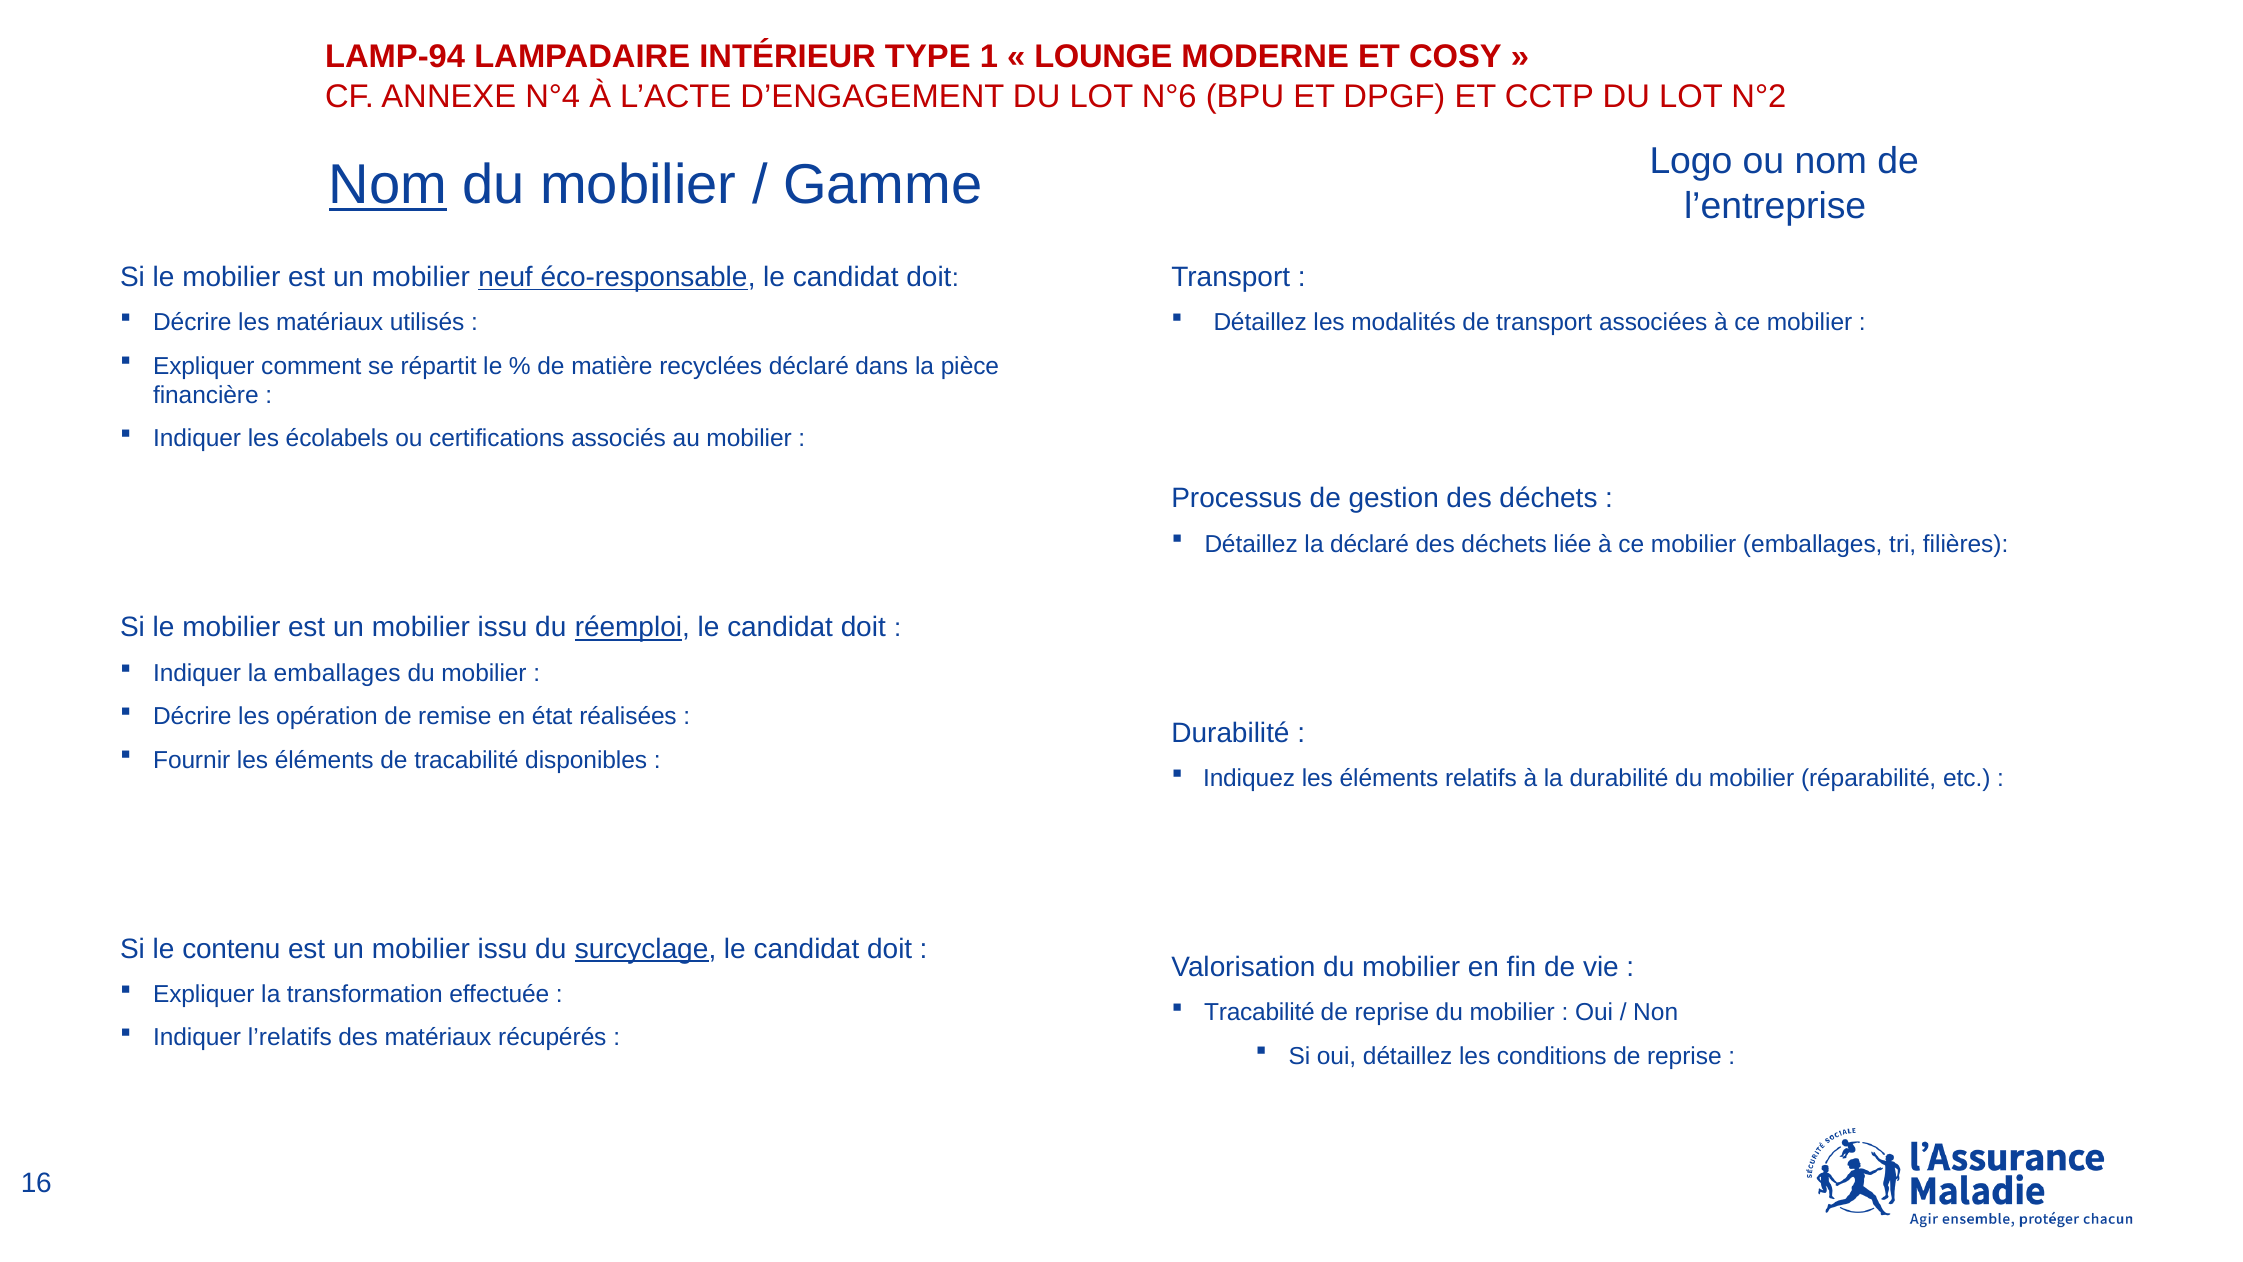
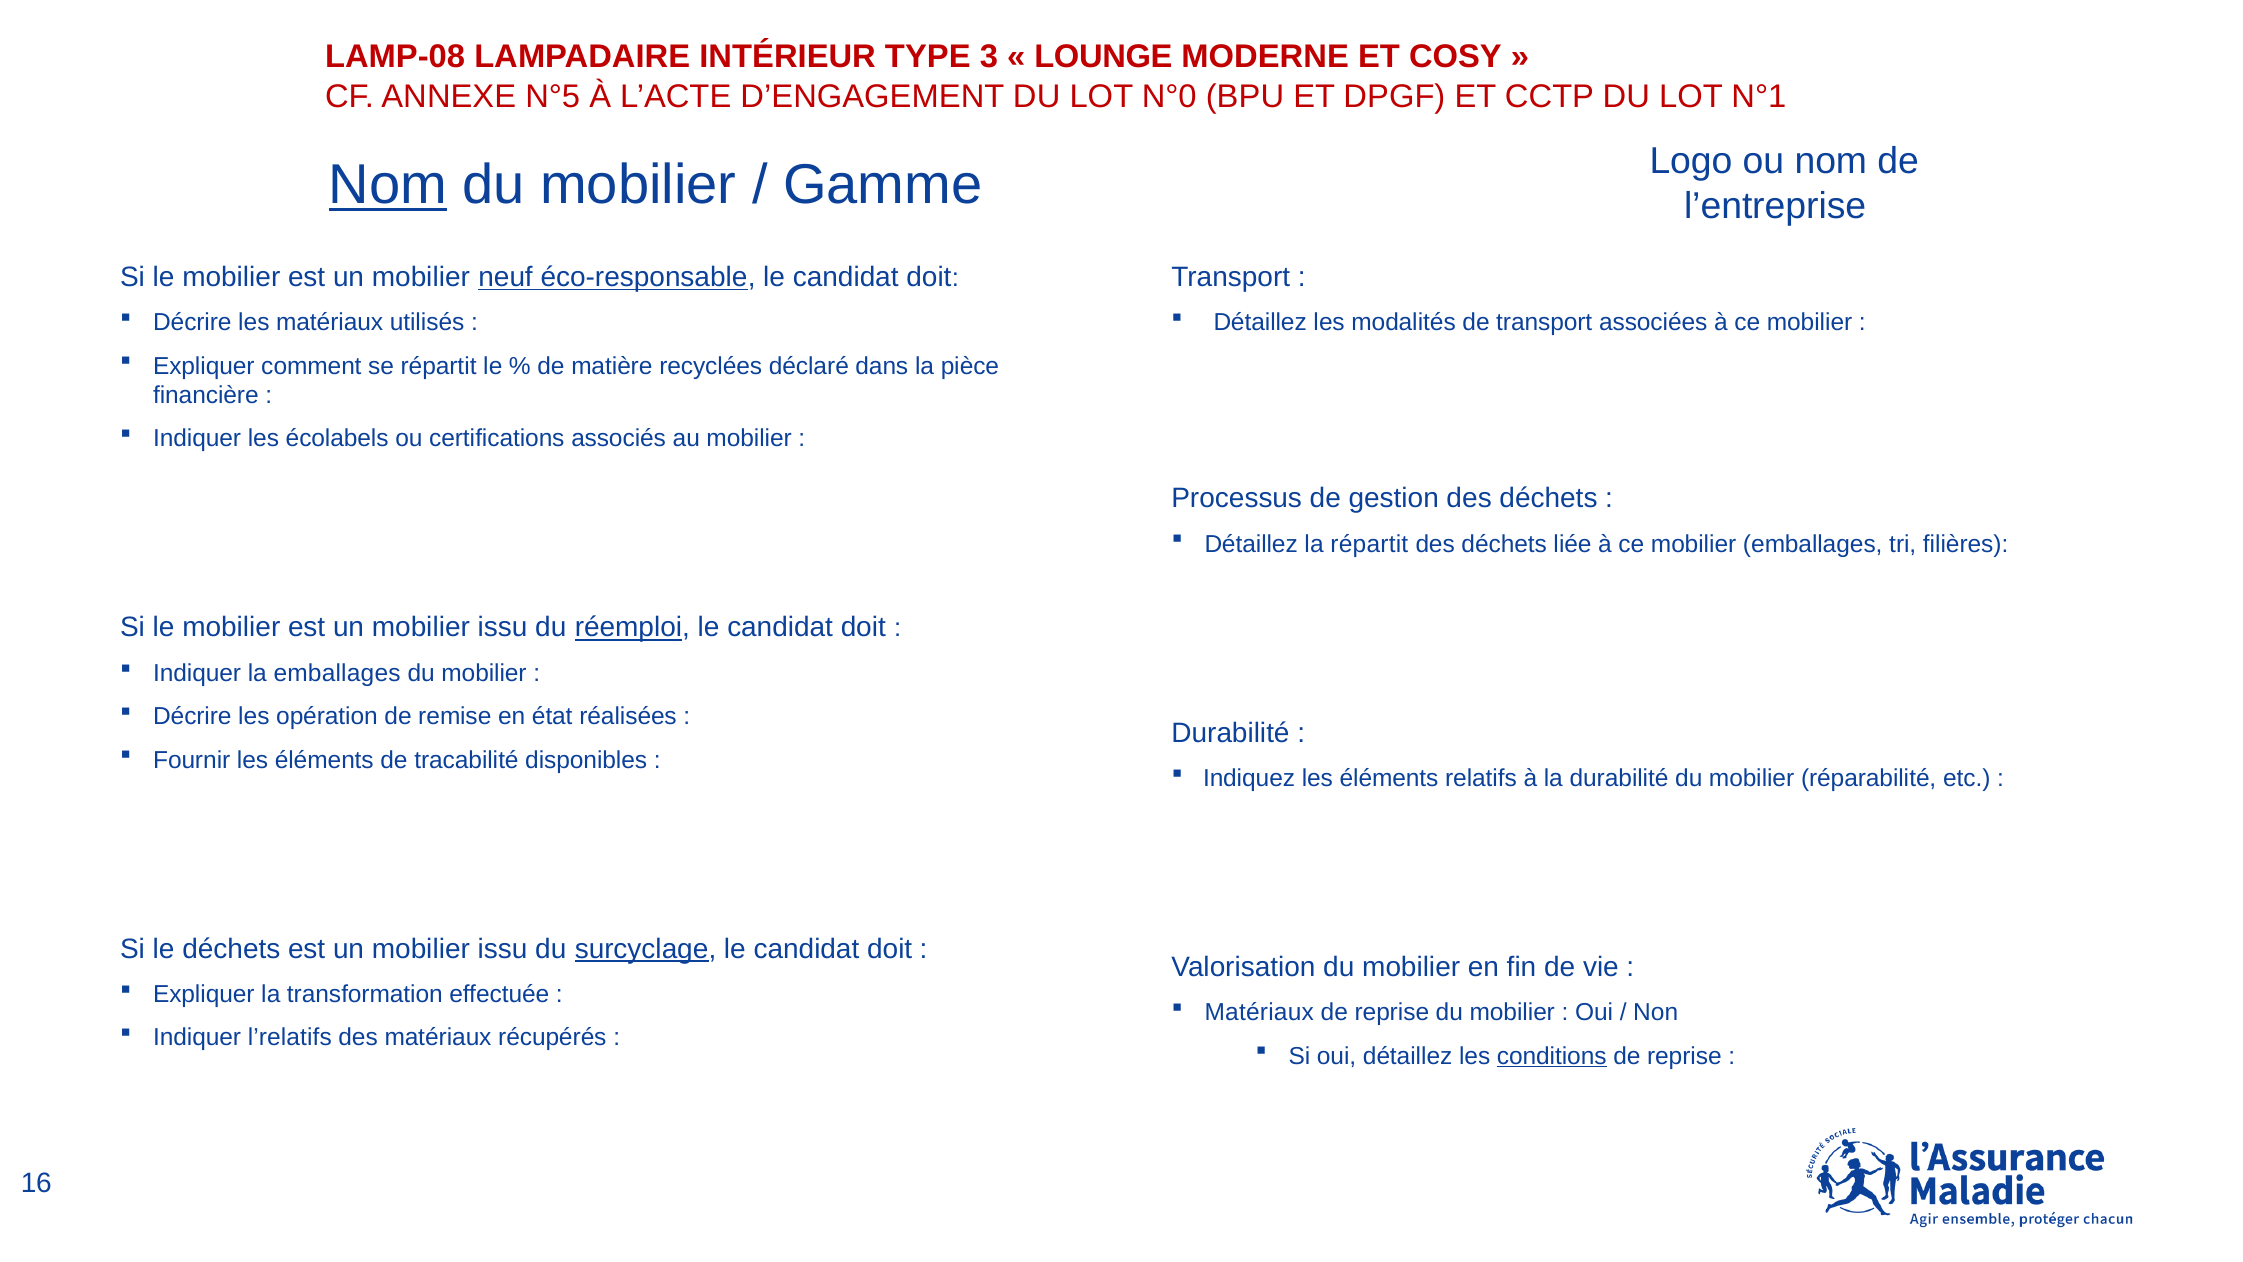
LAMP-94: LAMP-94 -> LAMP-08
1: 1 -> 3
N°4: N°4 -> N°5
N°6: N°6 -> N°0
N°2: N°2 -> N°1
la déclaré: déclaré -> répartit
le contenu: contenu -> déchets
Tracabilité at (1259, 1012): Tracabilité -> Matériaux
conditions underline: none -> present
